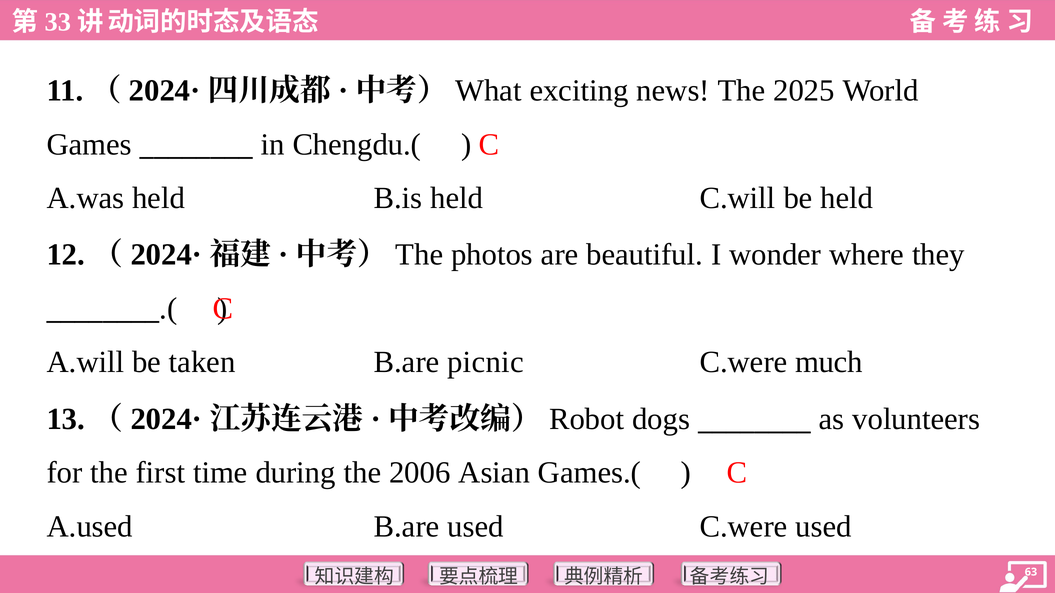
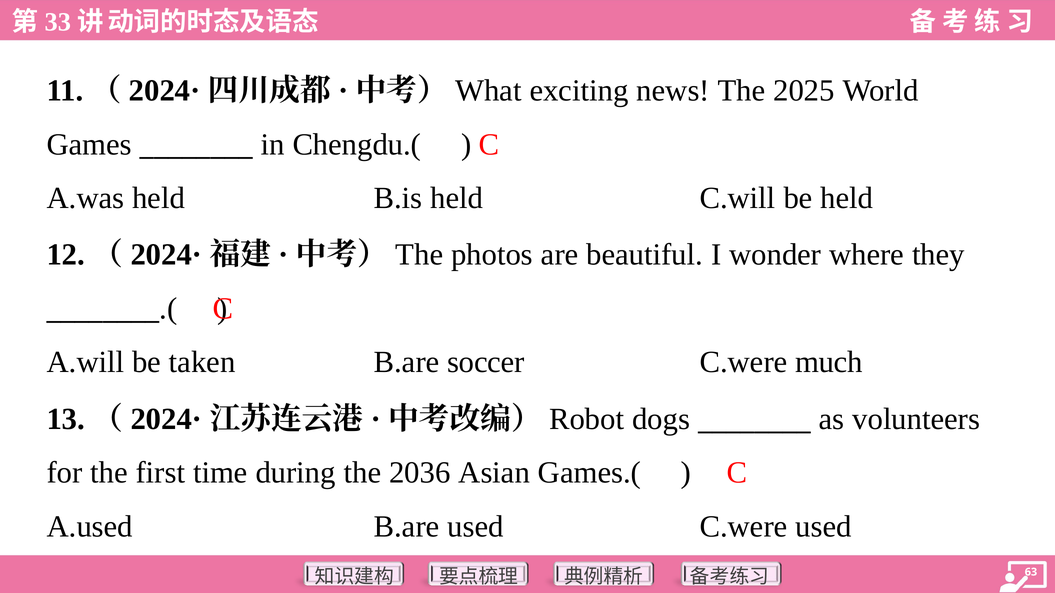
picnic: picnic -> soccer
2006: 2006 -> 2036
